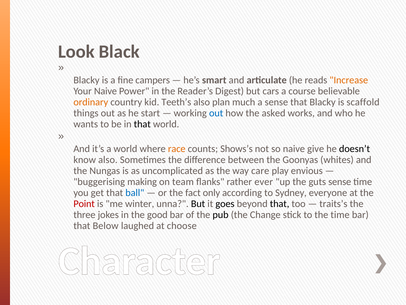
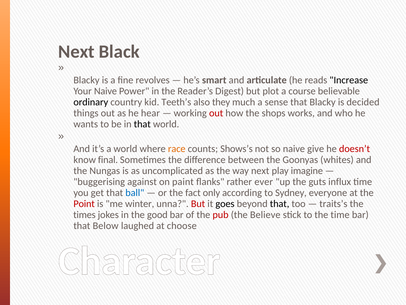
Look at (76, 52): Look -> Next
campers: campers -> revolves
Increase colour: orange -> black
cars: cars -> plot
ordinary colour: orange -> black
plan: plan -> they
scaffold: scaffold -> decided
start: start -> hear
out at (216, 113) colour: blue -> red
asked: asked -> shops
doesn’t colour: black -> red
know also: also -> final
way care: care -> next
envious: envious -> imagine
making: making -> against
team: team -> paint
guts sense: sense -> influx
But at (198, 203) colour: black -> red
three: three -> times
pub colour: black -> red
Change: Change -> Believe
